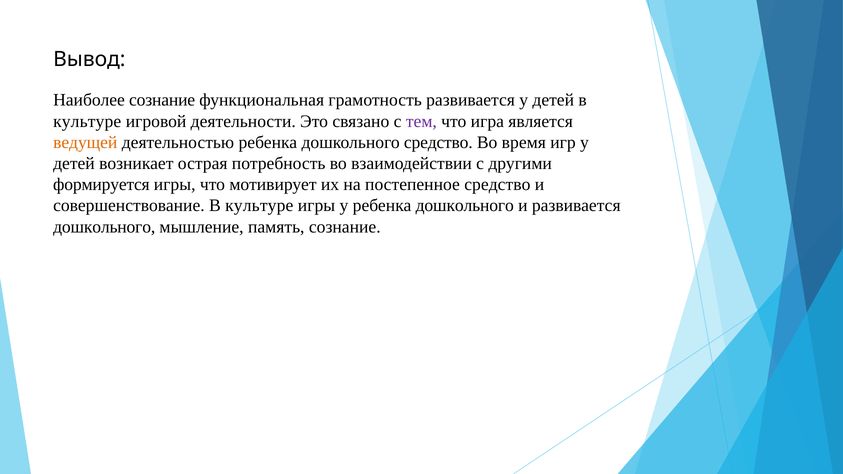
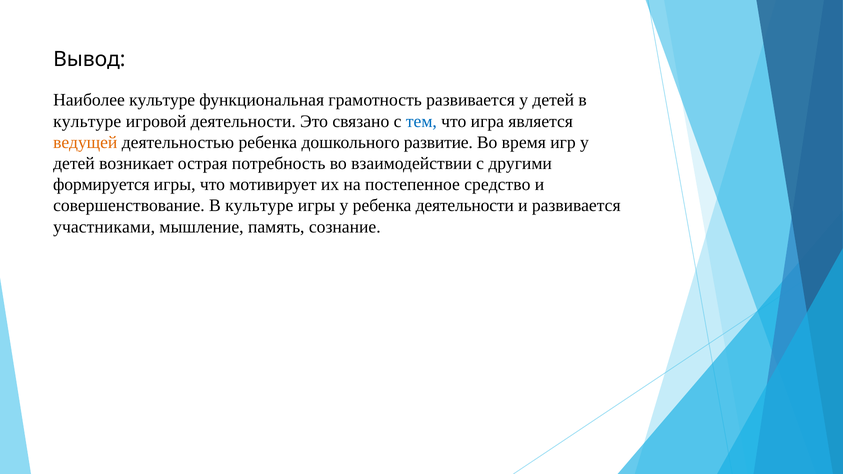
Наиболее сознание: сознание -> культуре
тем colour: purple -> blue
дошкольного средство: средство -> развитие
у ребенка дошкольного: дошкольного -> деятельности
дошкольного at (104, 227): дошкольного -> участниками
